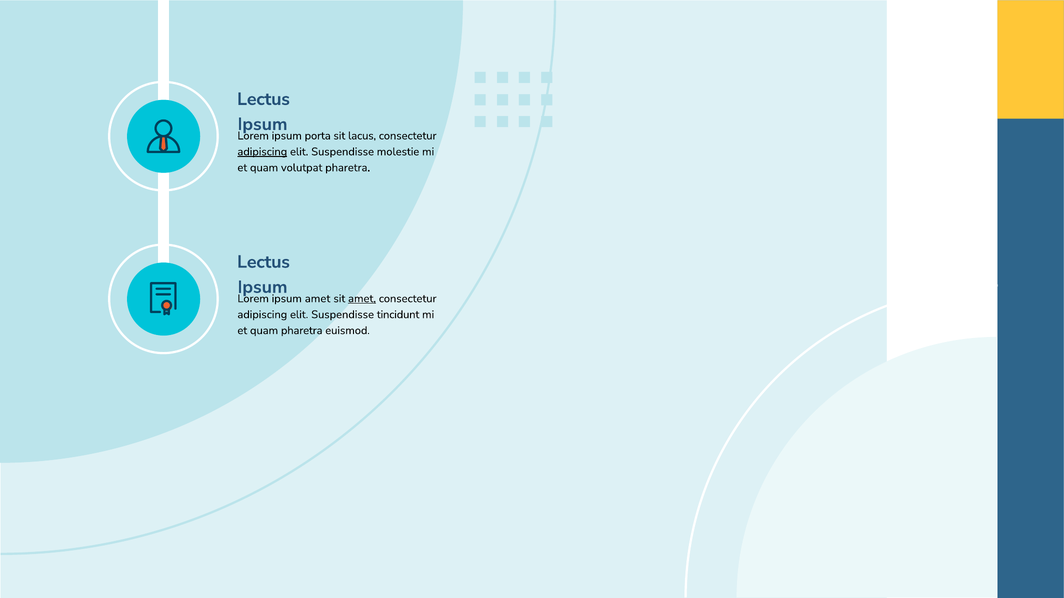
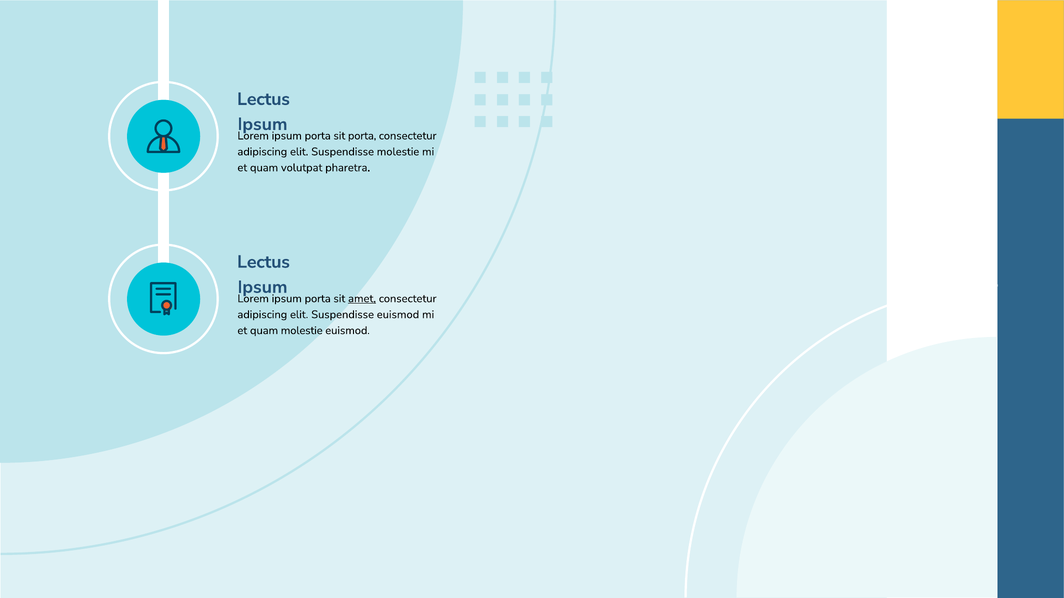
sit lacus: lacus -> porta
adipiscing at (262, 152) underline: present -> none
amet at (318, 299): amet -> porta
Suspendisse tincidunt: tincidunt -> euismod
quam pharetra: pharetra -> molestie
